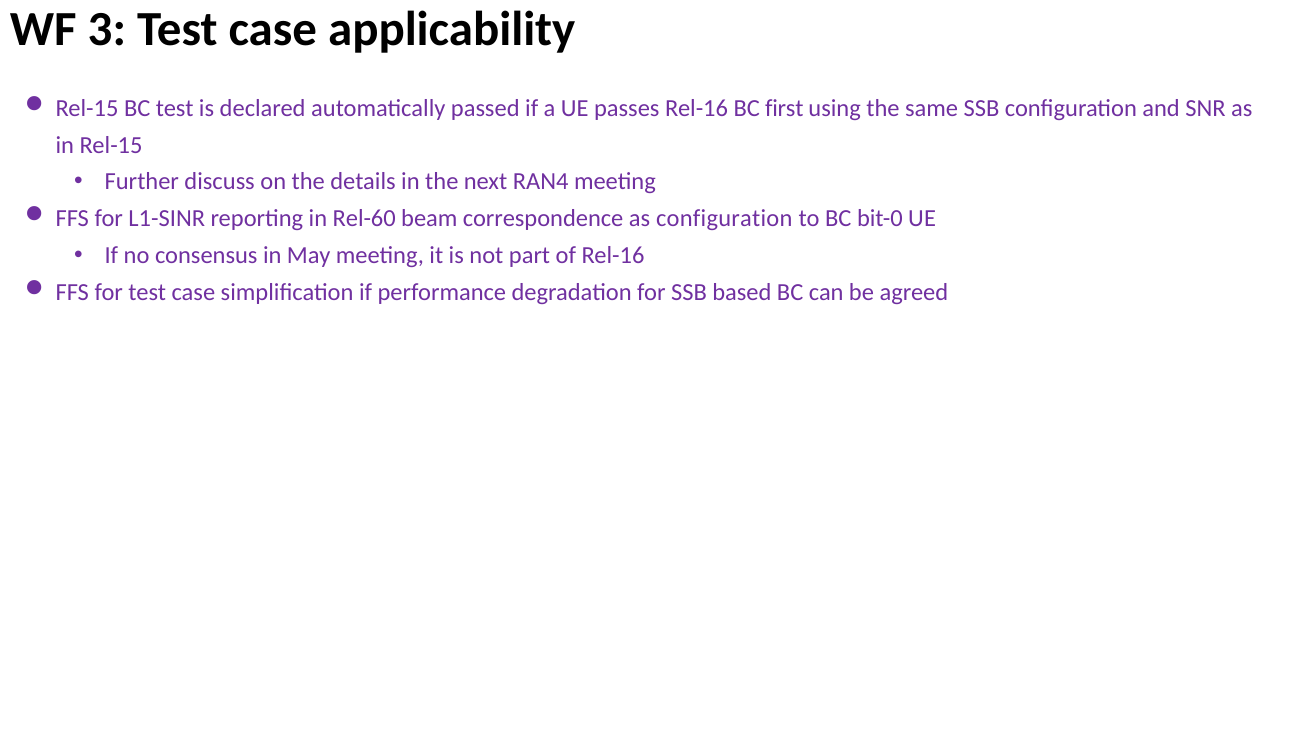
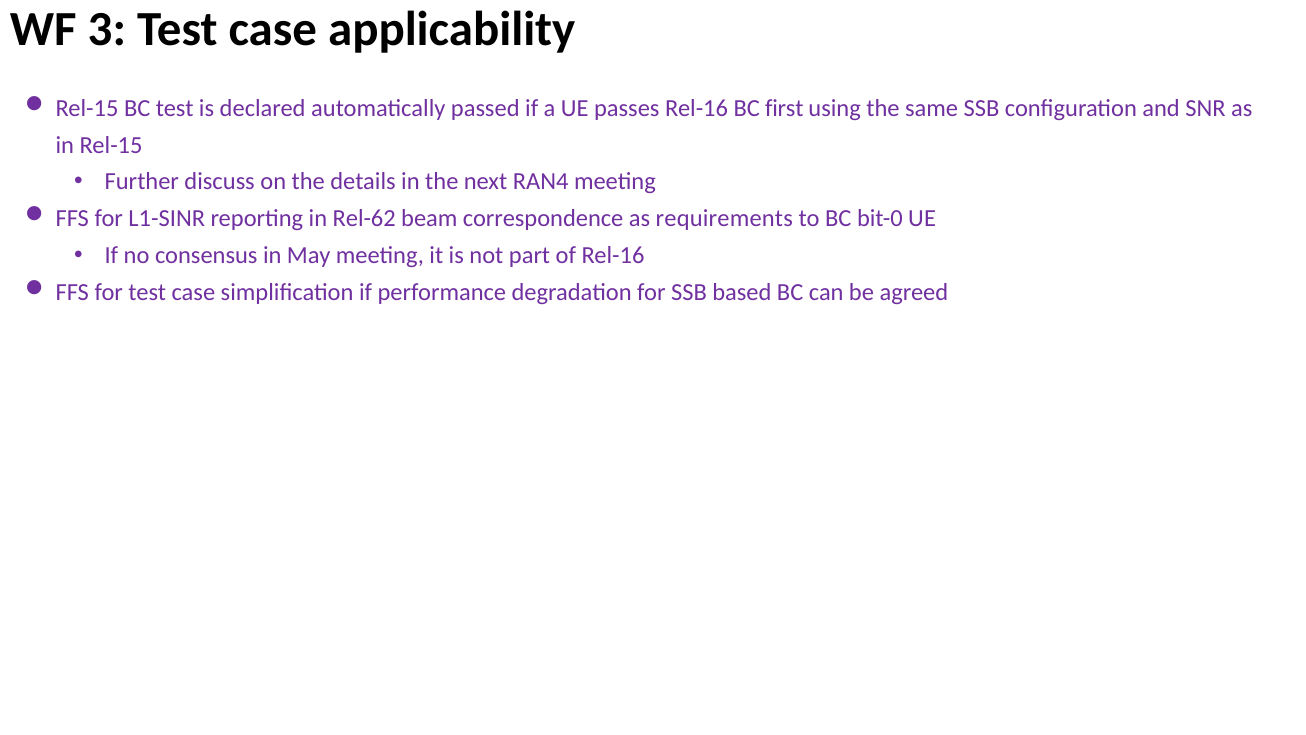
Rel-60: Rel-60 -> Rel-62
as configuration: configuration -> requirements
